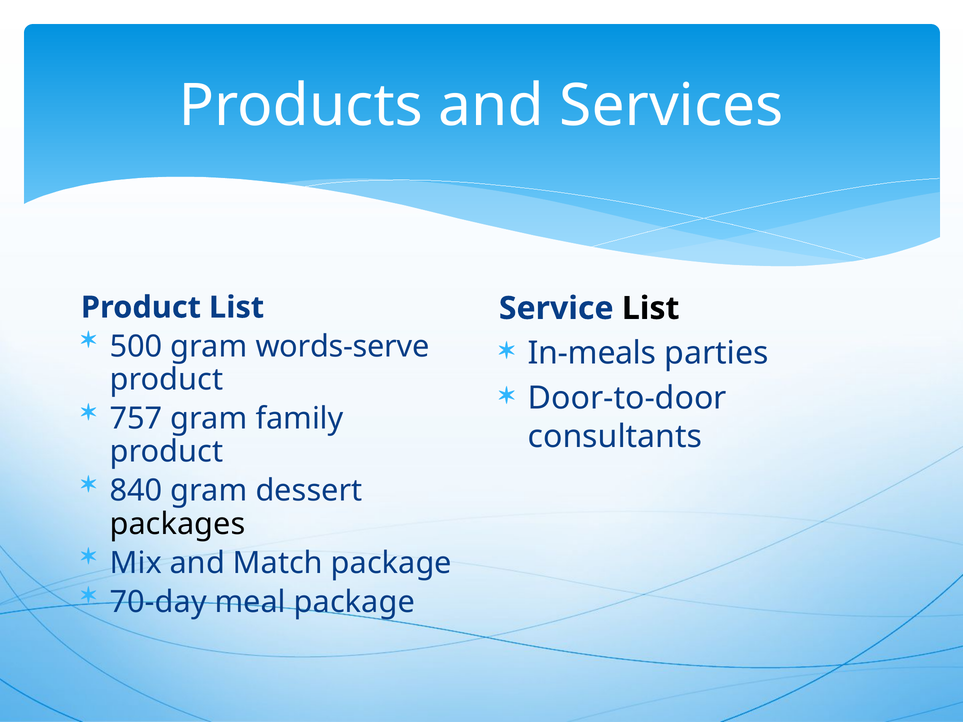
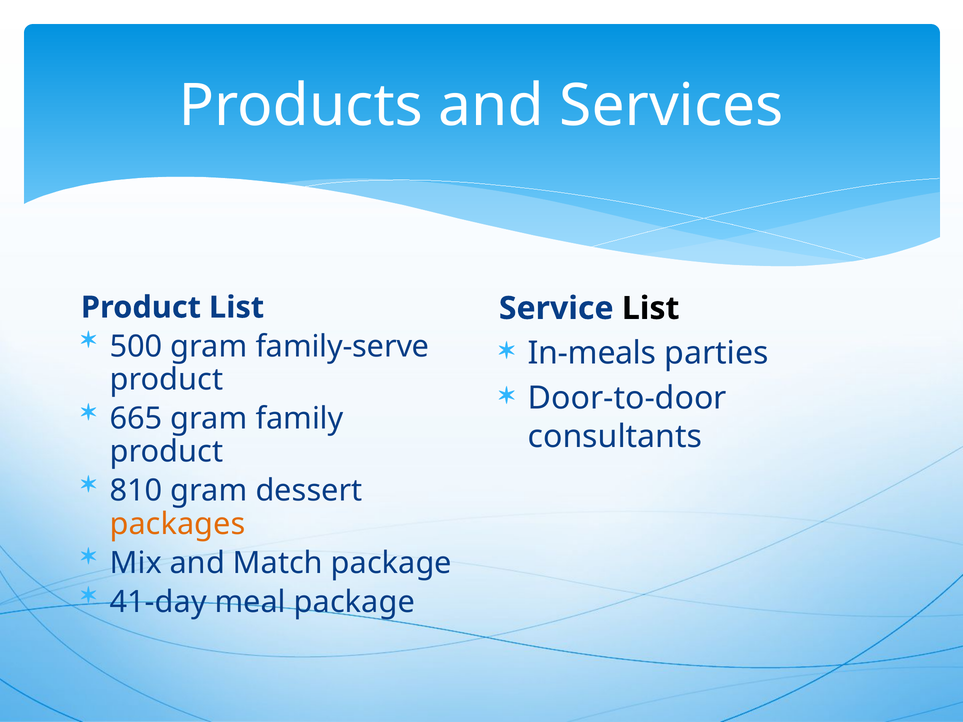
words-serve: words-serve -> family-serve
757: 757 -> 665
840: 840 -> 810
packages colour: black -> orange
70-day: 70-day -> 41-day
